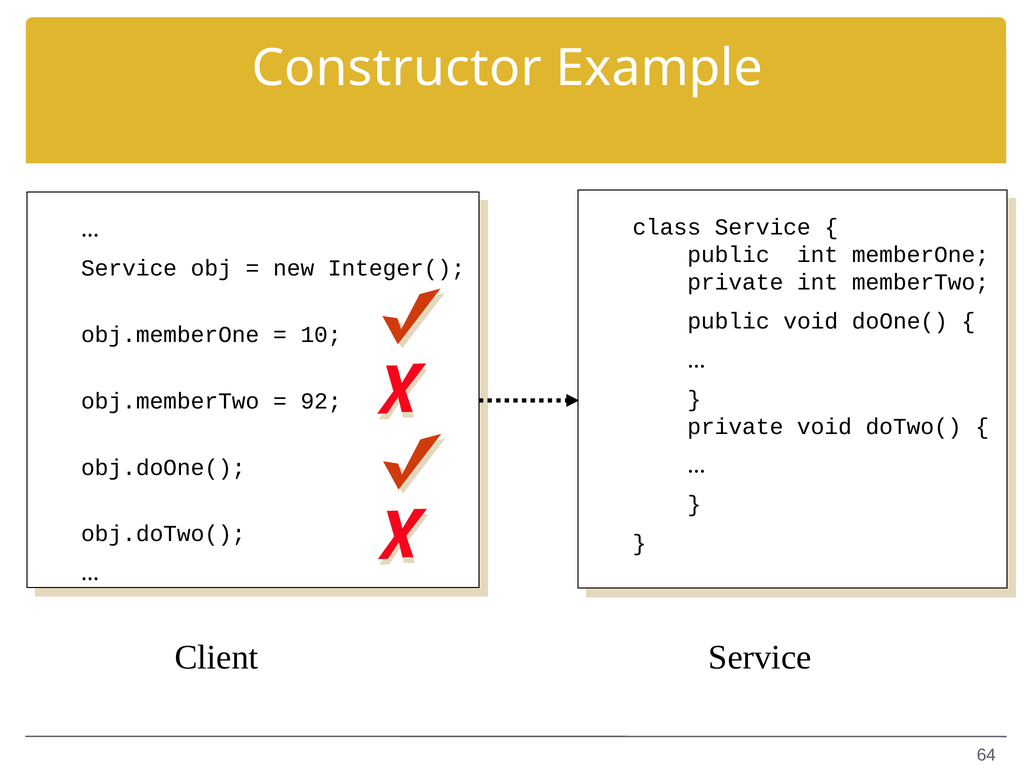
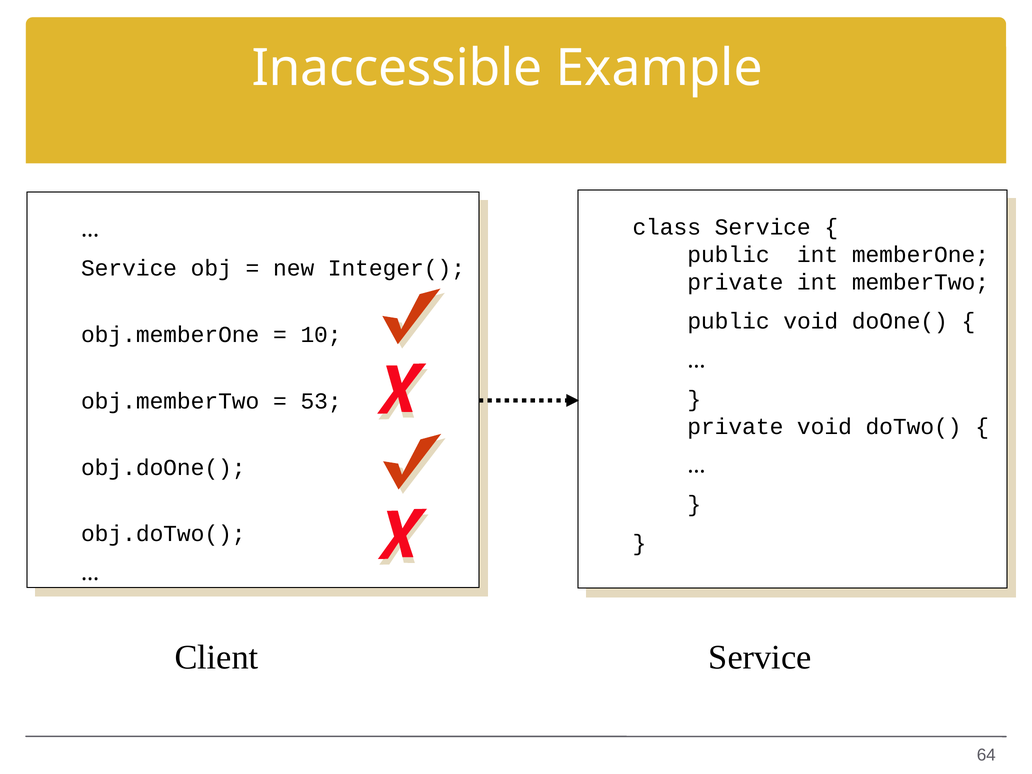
Constructor: Constructor -> Inaccessible
92: 92 -> 53
